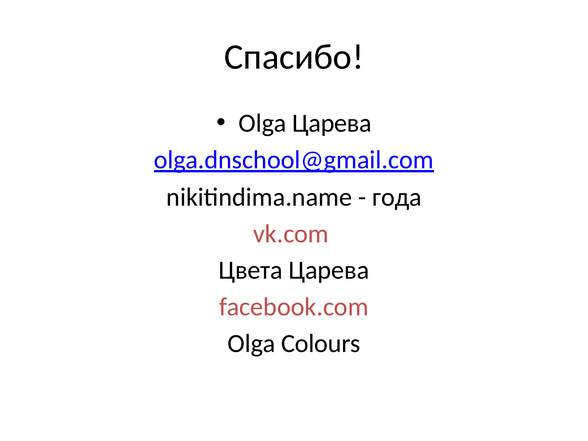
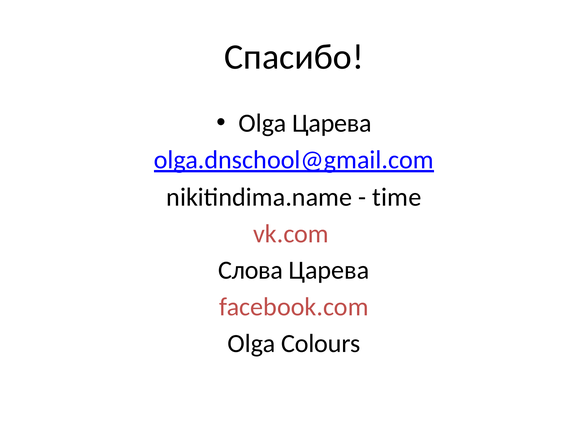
года: года -> time
Цвета: Цвета -> Слова
